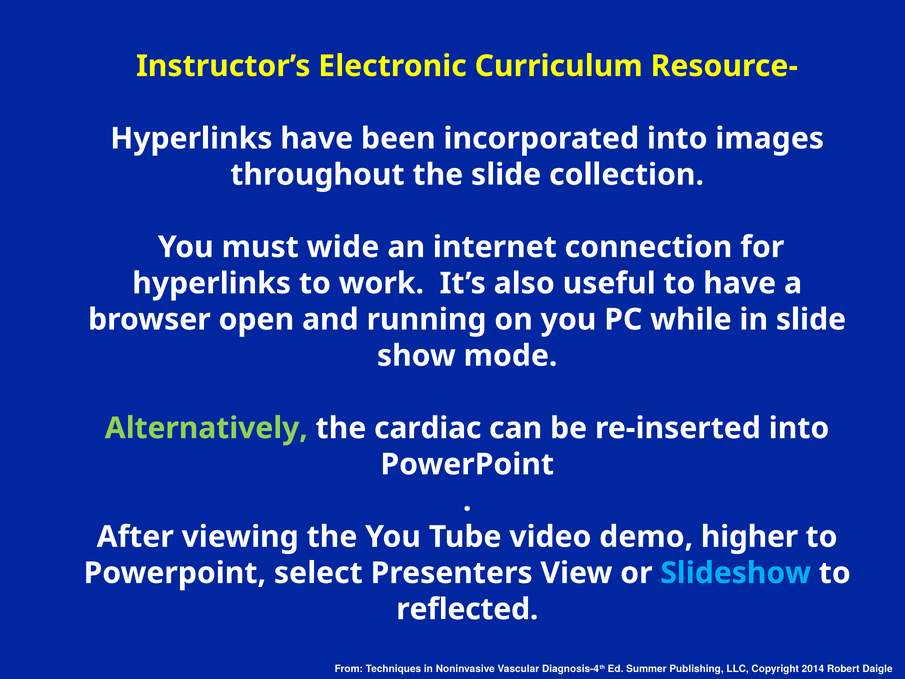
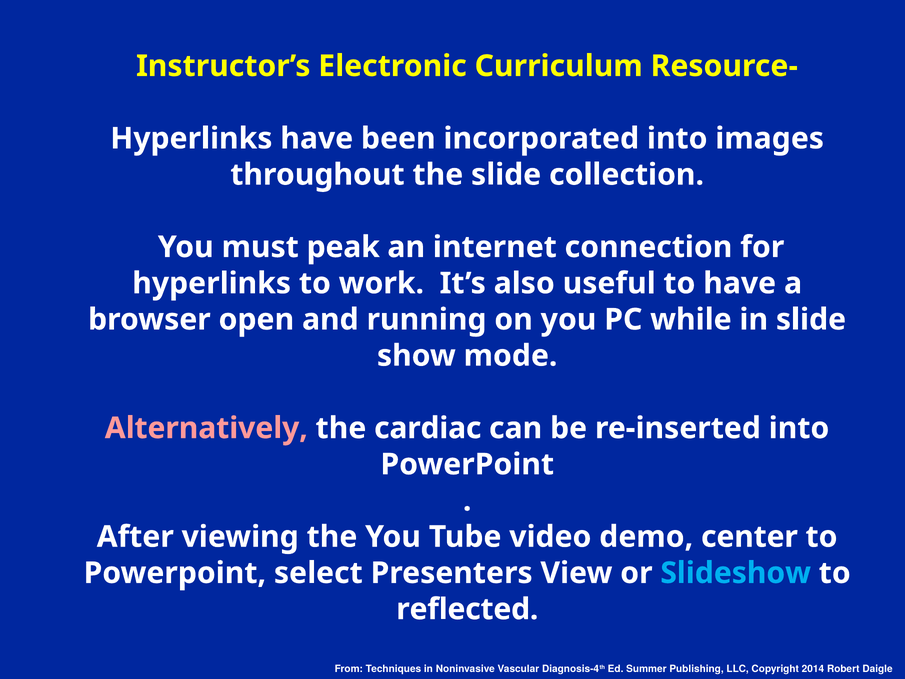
wide: wide -> peak
Alternatively colour: light green -> pink
higher: higher -> center
